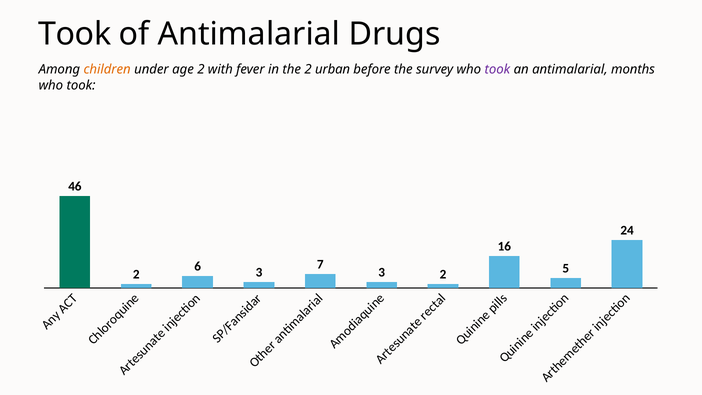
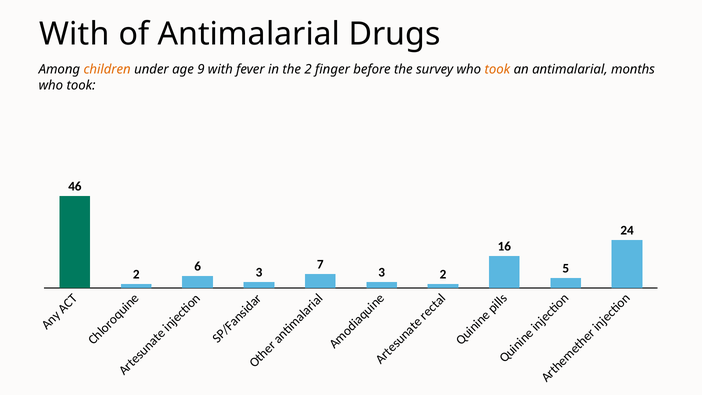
Took at (75, 34): Took -> With
age 2: 2 -> 9
urban: urban -> finger
took at (497, 69) colour: purple -> orange
